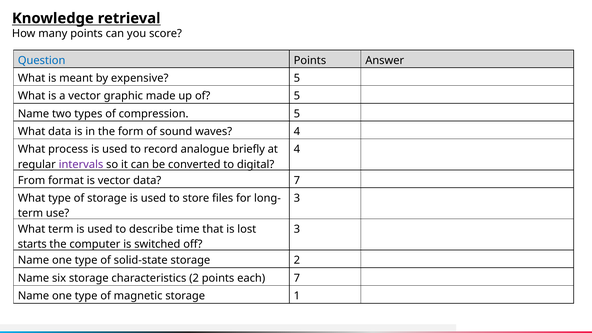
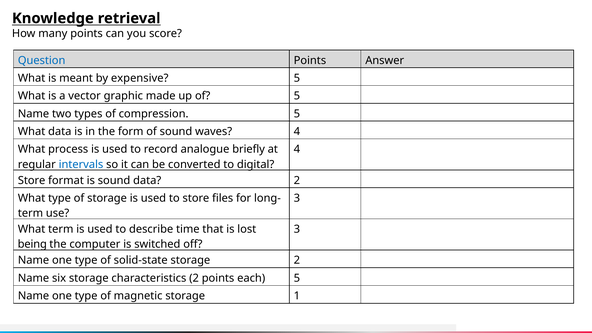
intervals colour: purple -> blue
From at (32, 180): From -> Store
is vector: vector -> sound
data 7: 7 -> 2
starts: starts -> being
each 7: 7 -> 5
